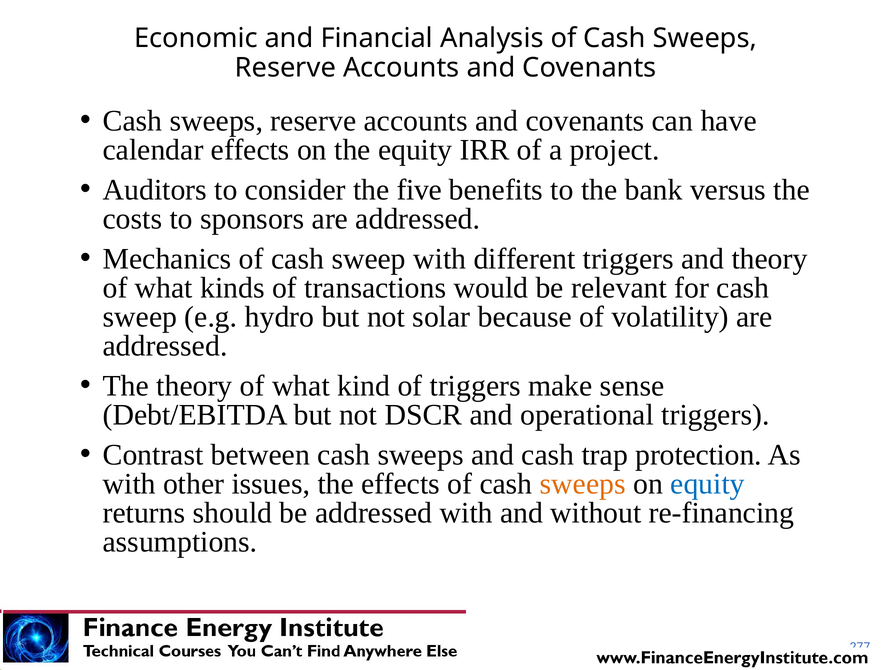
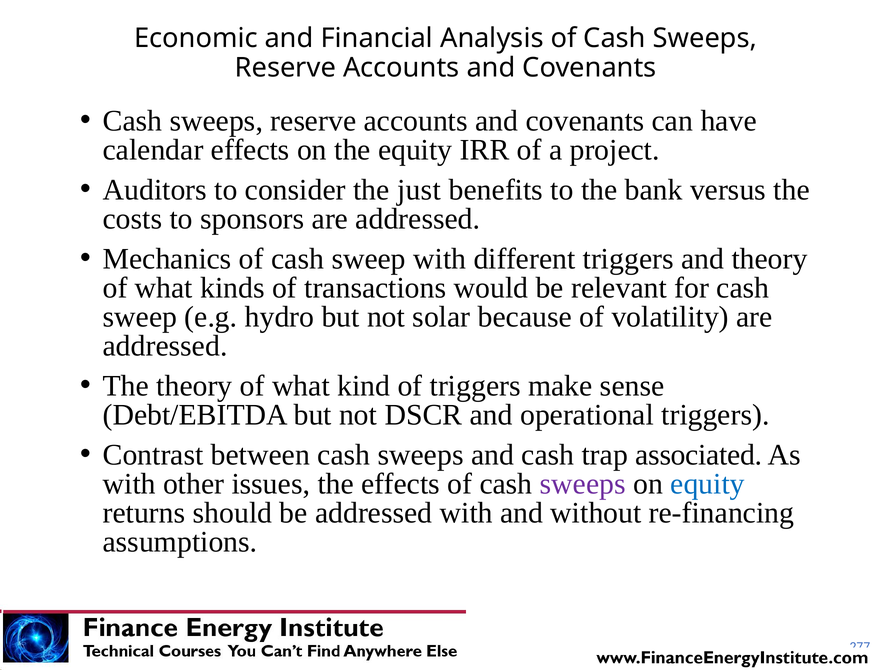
five: five -> just
protection: protection -> associated
sweeps at (583, 484) colour: orange -> purple
